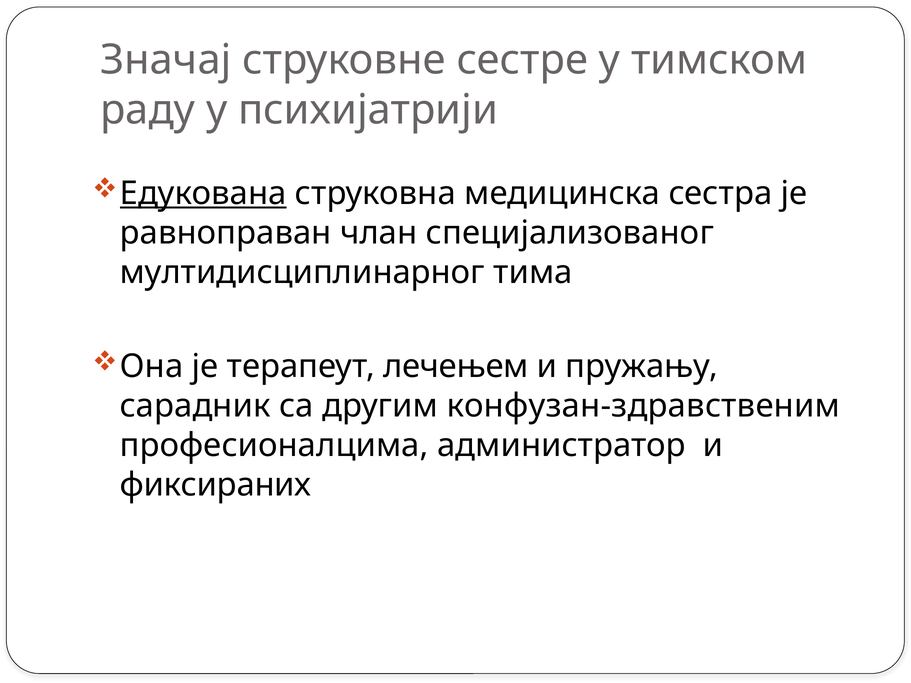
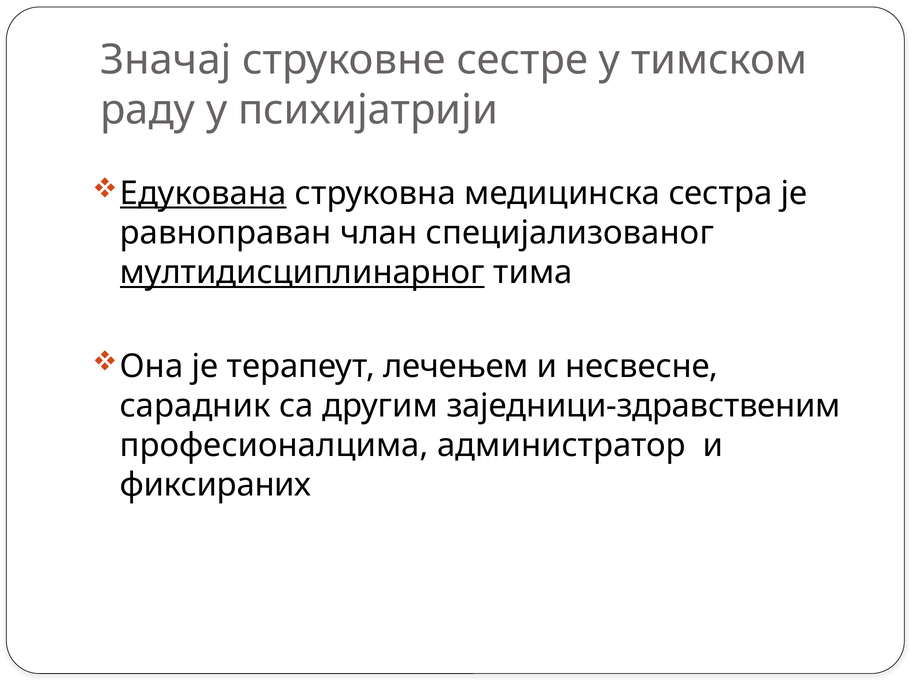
мултидисциплинарног underline: none -> present
пружању: пружању -> несвесне
конфузан-здравственим: конфузан-здравственим -> заједници-здравственим
